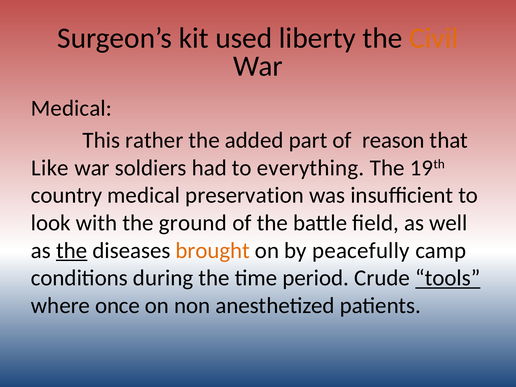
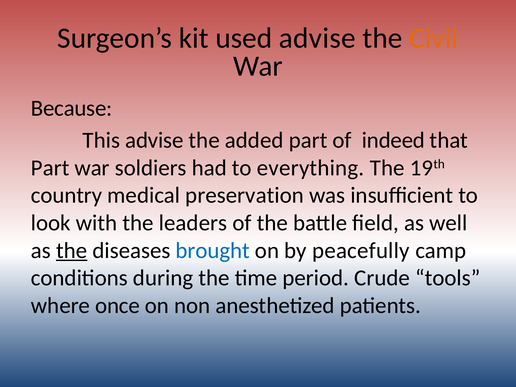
used liberty: liberty -> advise
Medical at (71, 108): Medical -> Because
This rather: rather -> advise
reason: reason -> indeed
Like at (50, 168): Like -> Part
ground: ground -> leaders
brought colour: orange -> blue
tools underline: present -> none
